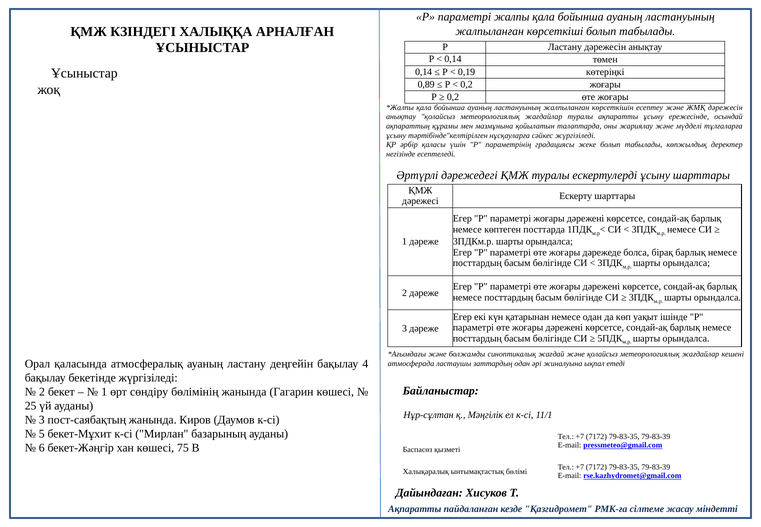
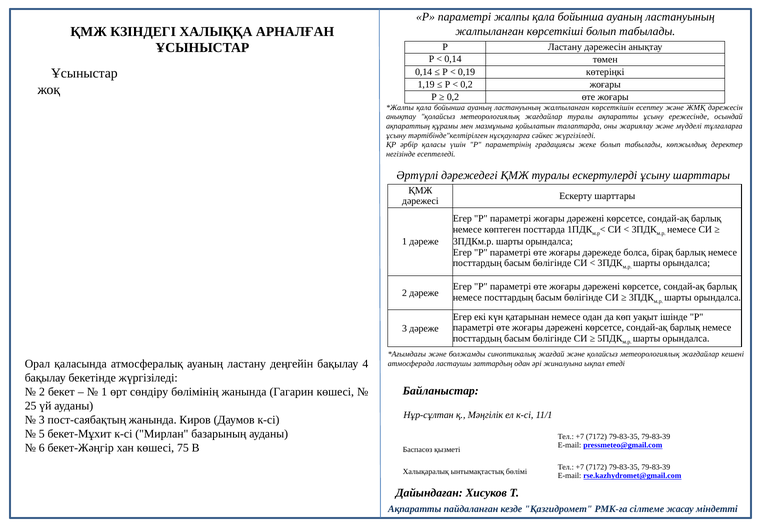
0,89: 0,89 -> 1,19
